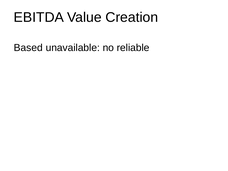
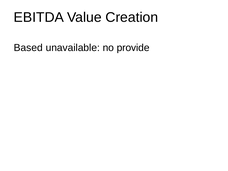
reliable: reliable -> provide
